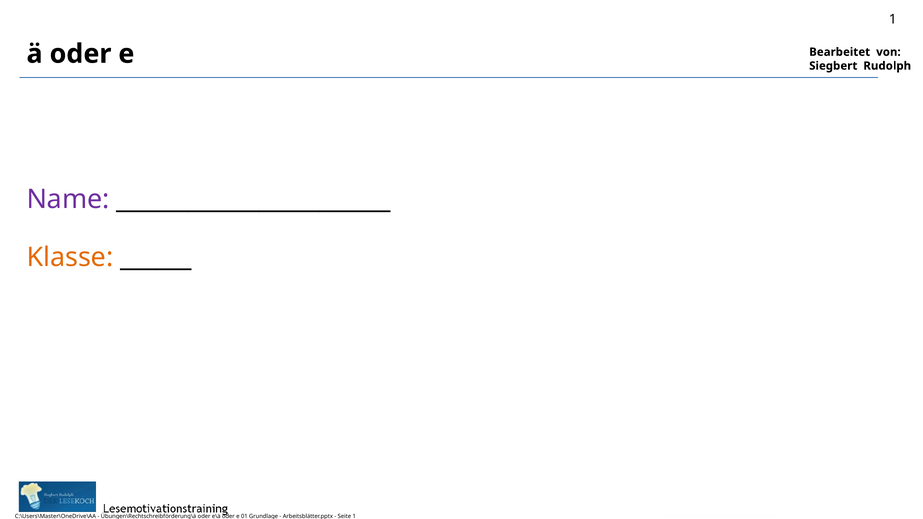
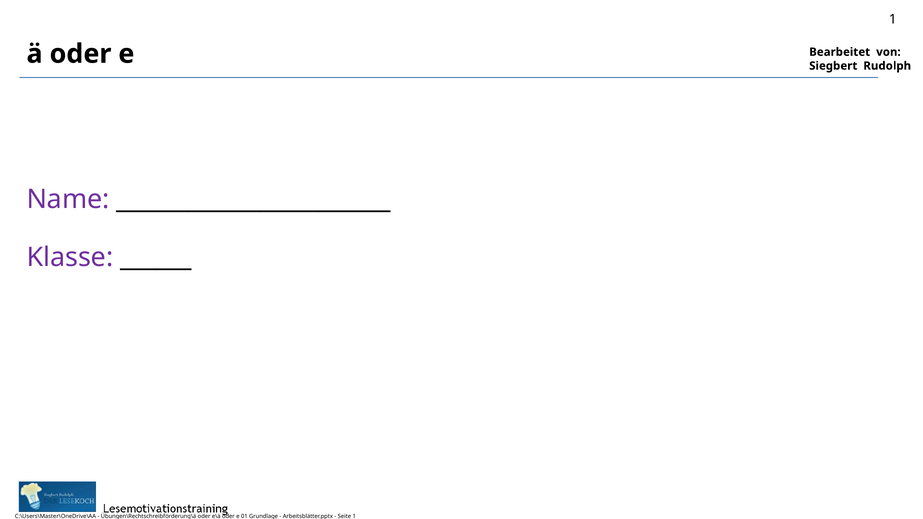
Klasse colour: orange -> purple
